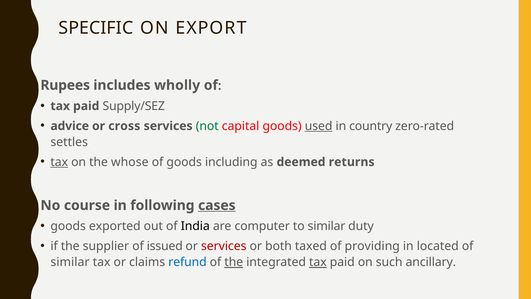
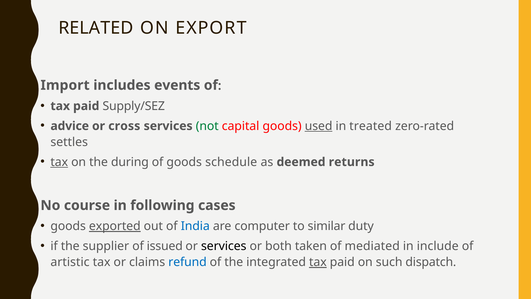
SPECIFIC: SPECIFIC -> RELATED
Rupees: Rupees -> Import
wholly: wholly -> events
country: country -> treated
whose: whose -> during
including: including -> schedule
cases underline: present -> none
exported underline: none -> present
India colour: black -> blue
services at (224, 246) colour: red -> black
taxed: taxed -> taken
providing: providing -> mediated
located: located -> include
similar at (70, 262): similar -> artistic
the at (234, 262) underline: present -> none
ancillary: ancillary -> dispatch
